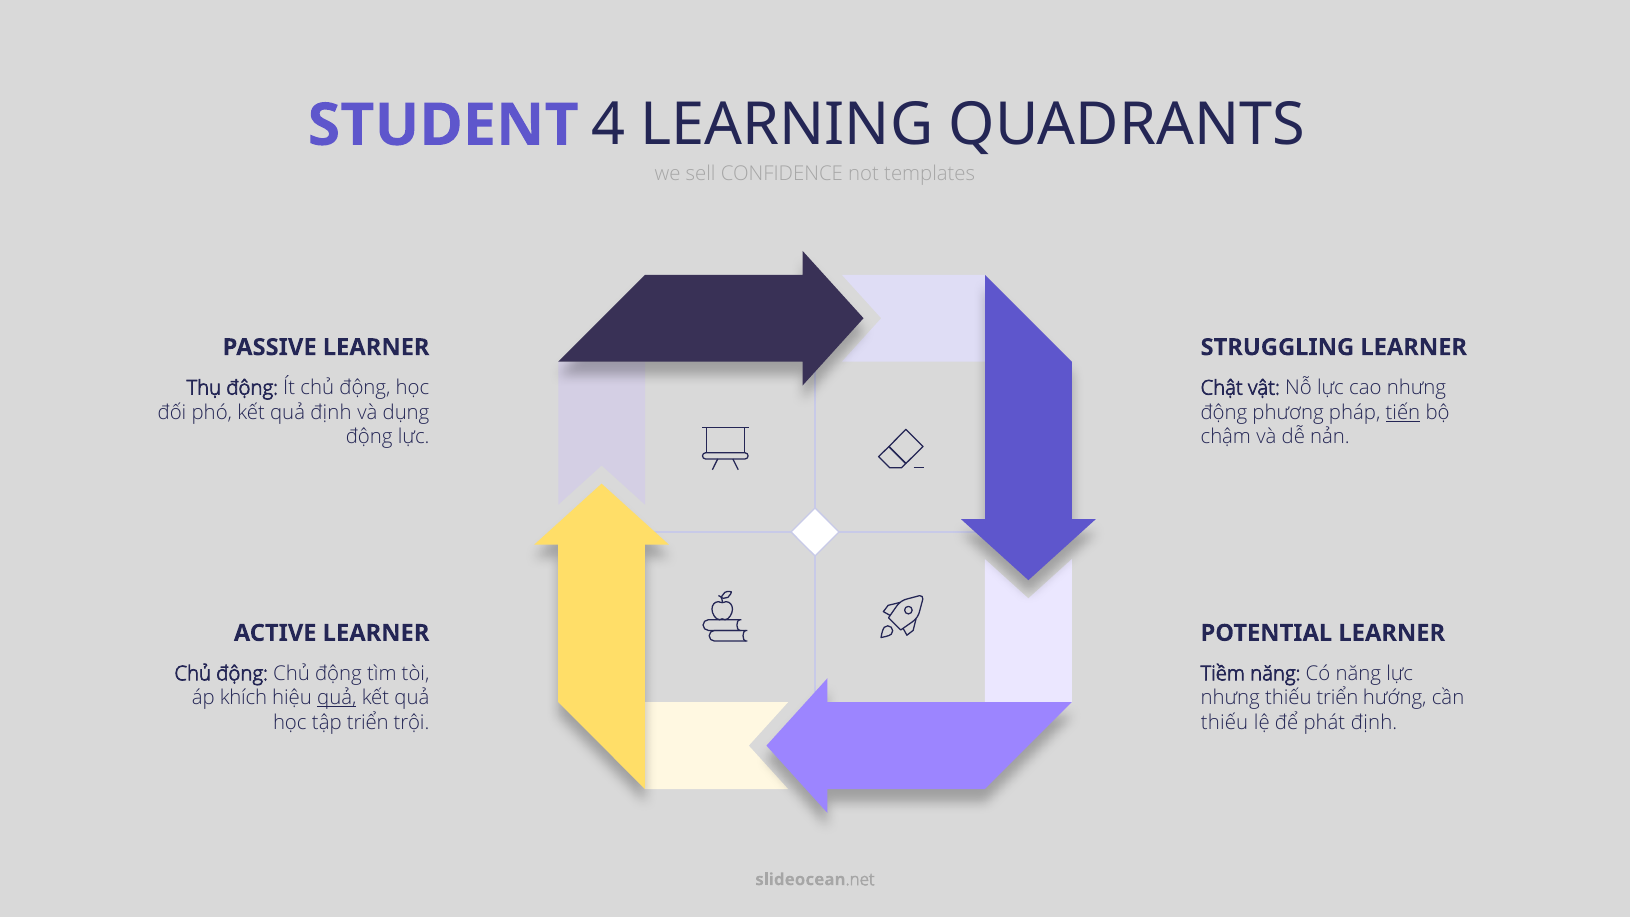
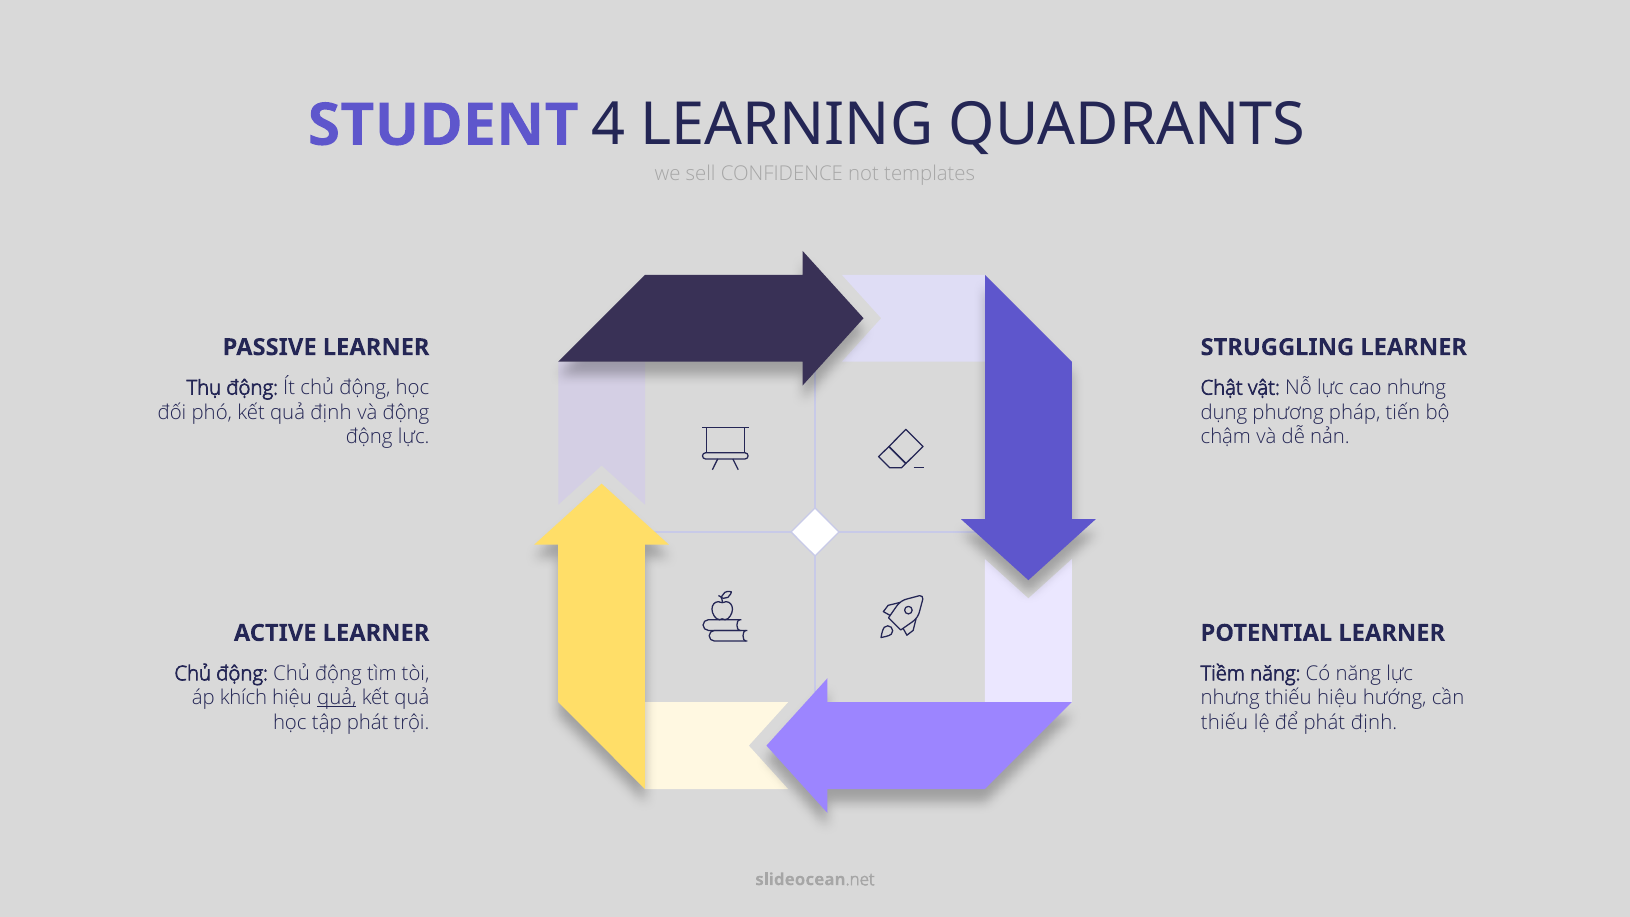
và dụng: dụng -> động
động at (1224, 412): động -> dụng
tiến underline: present -> none
thiếu triển: triển -> hiệu
tập triển: triển -> phát
